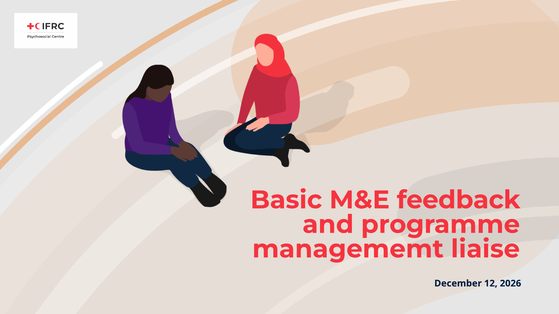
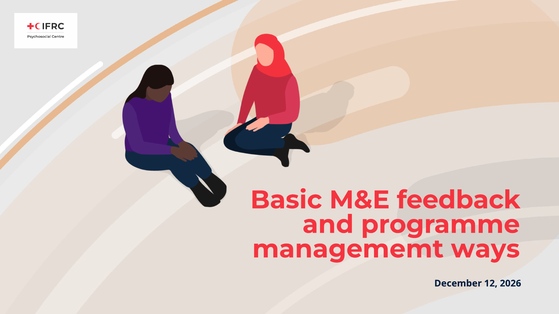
liaise: liaise -> ways
